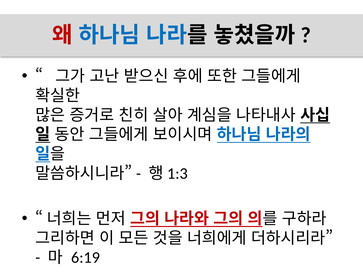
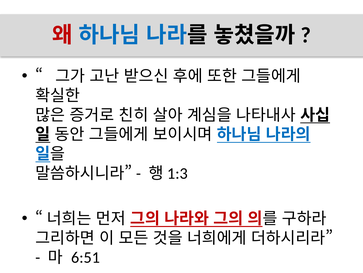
6:19: 6:19 -> 6:51
